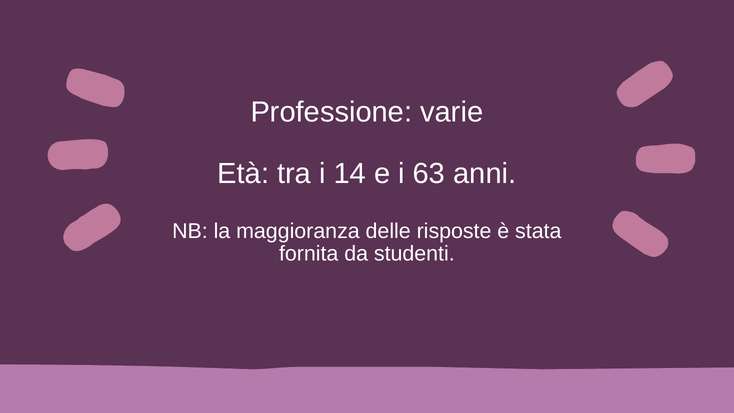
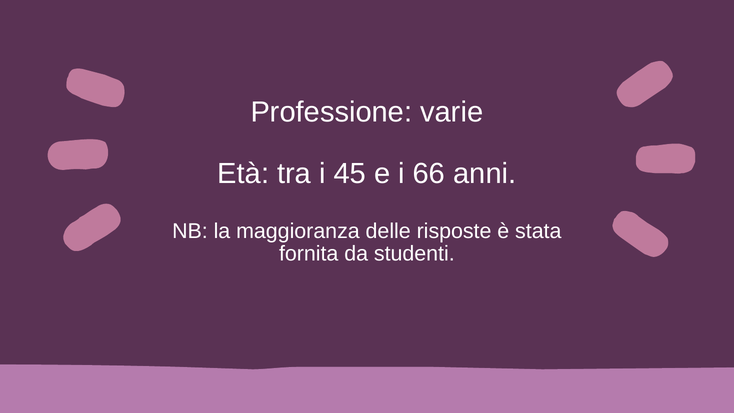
14: 14 -> 45
63: 63 -> 66
